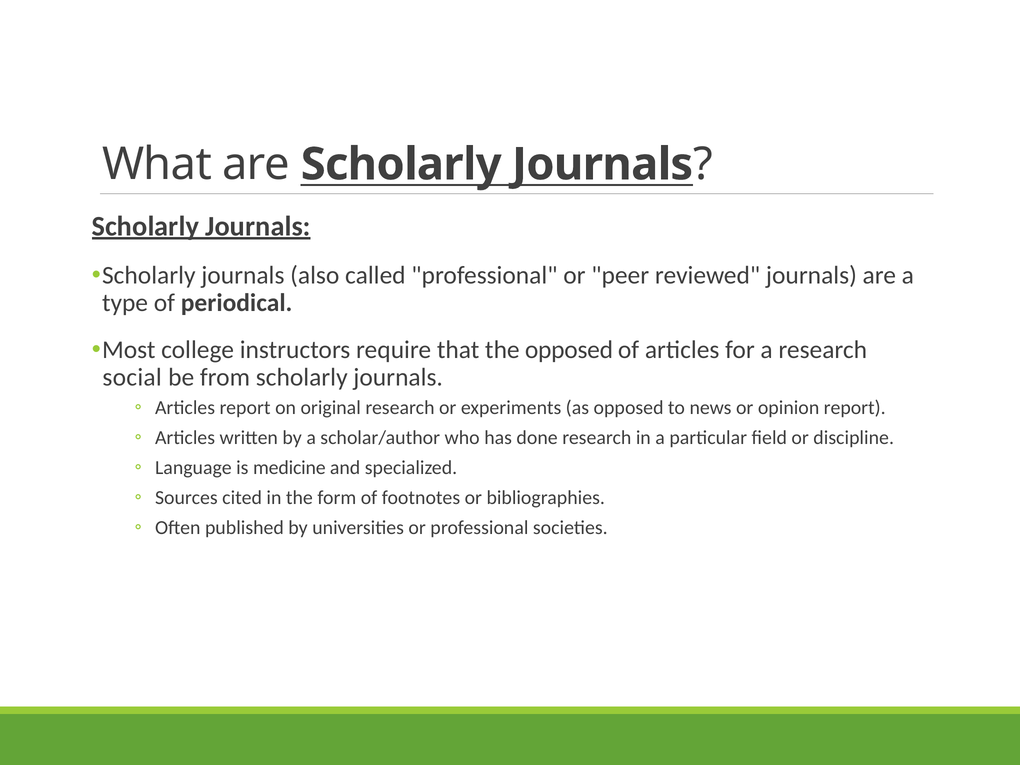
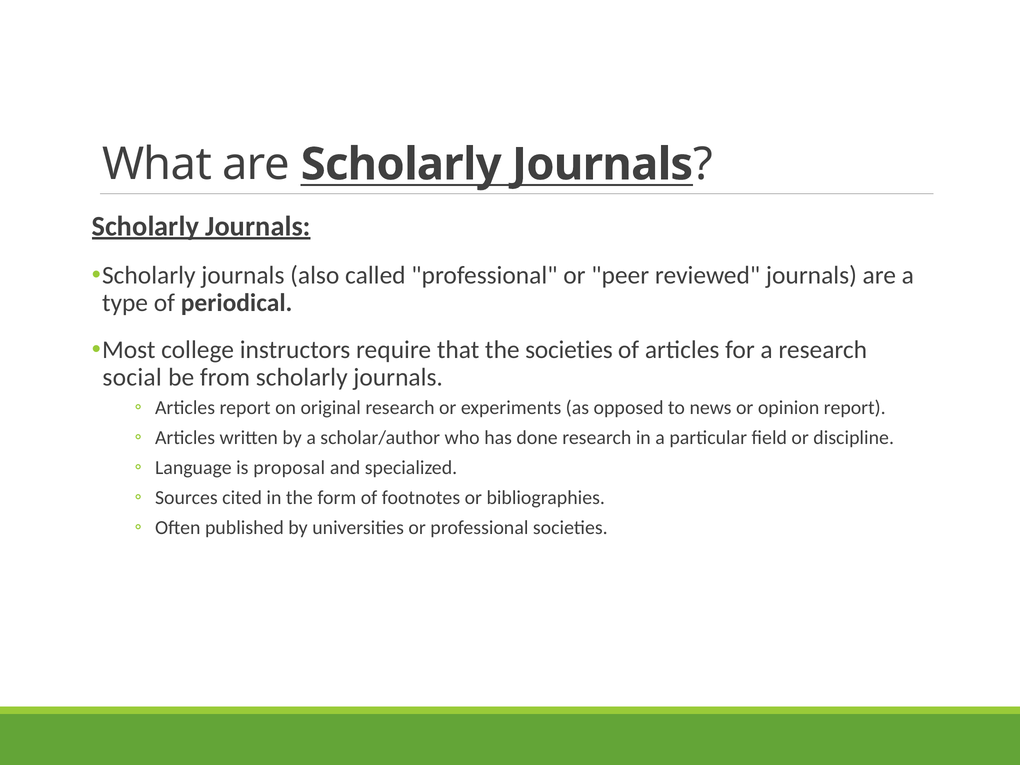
the opposed: opposed -> societies
medicine: medicine -> proposal
